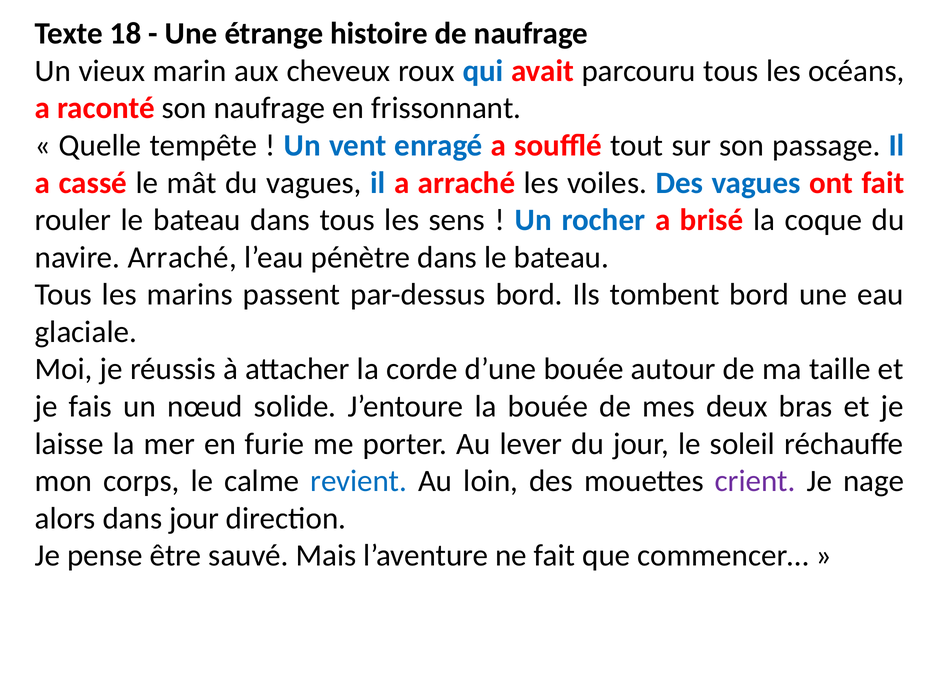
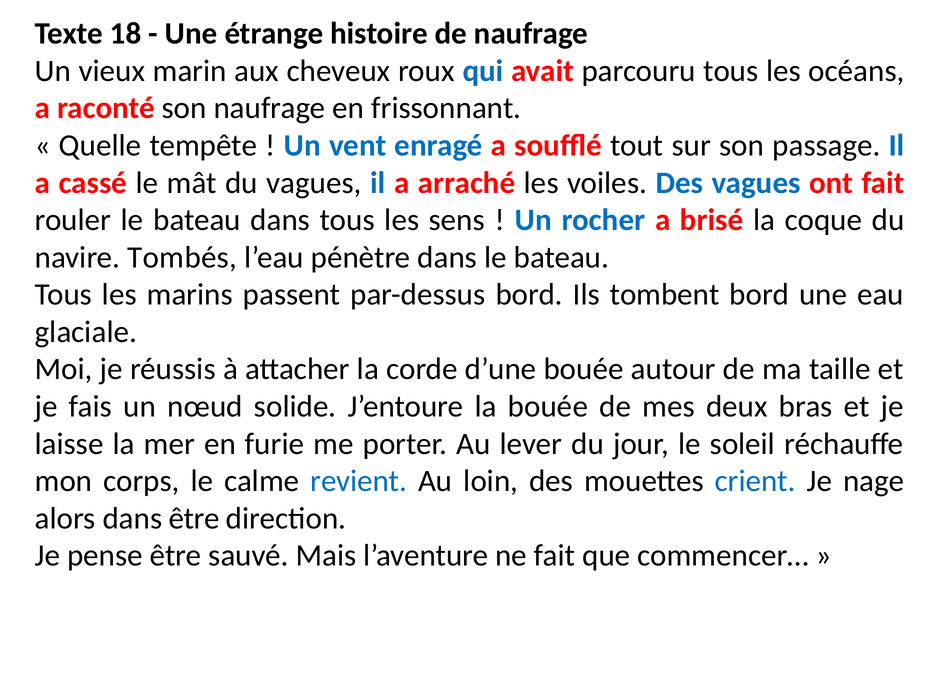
navire Arraché: Arraché -> Tombés
crient colour: purple -> blue
dans jour: jour -> être
